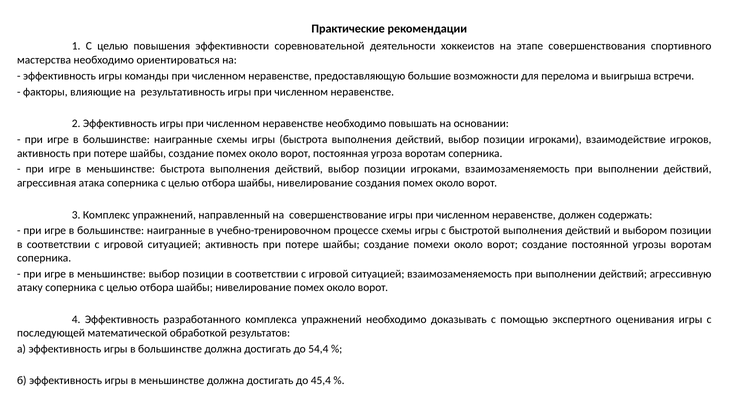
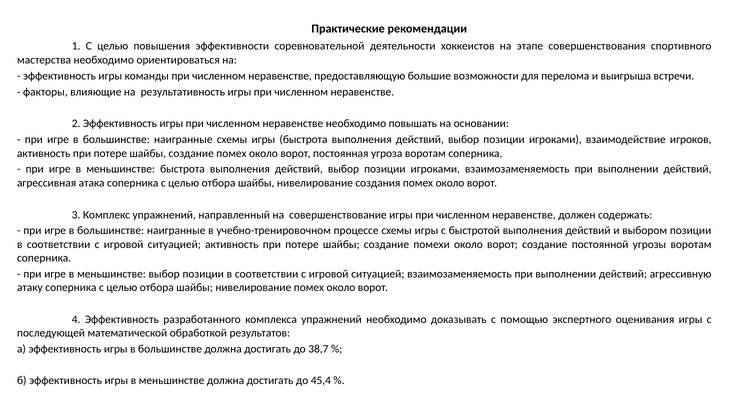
54,4: 54,4 -> 38,7
